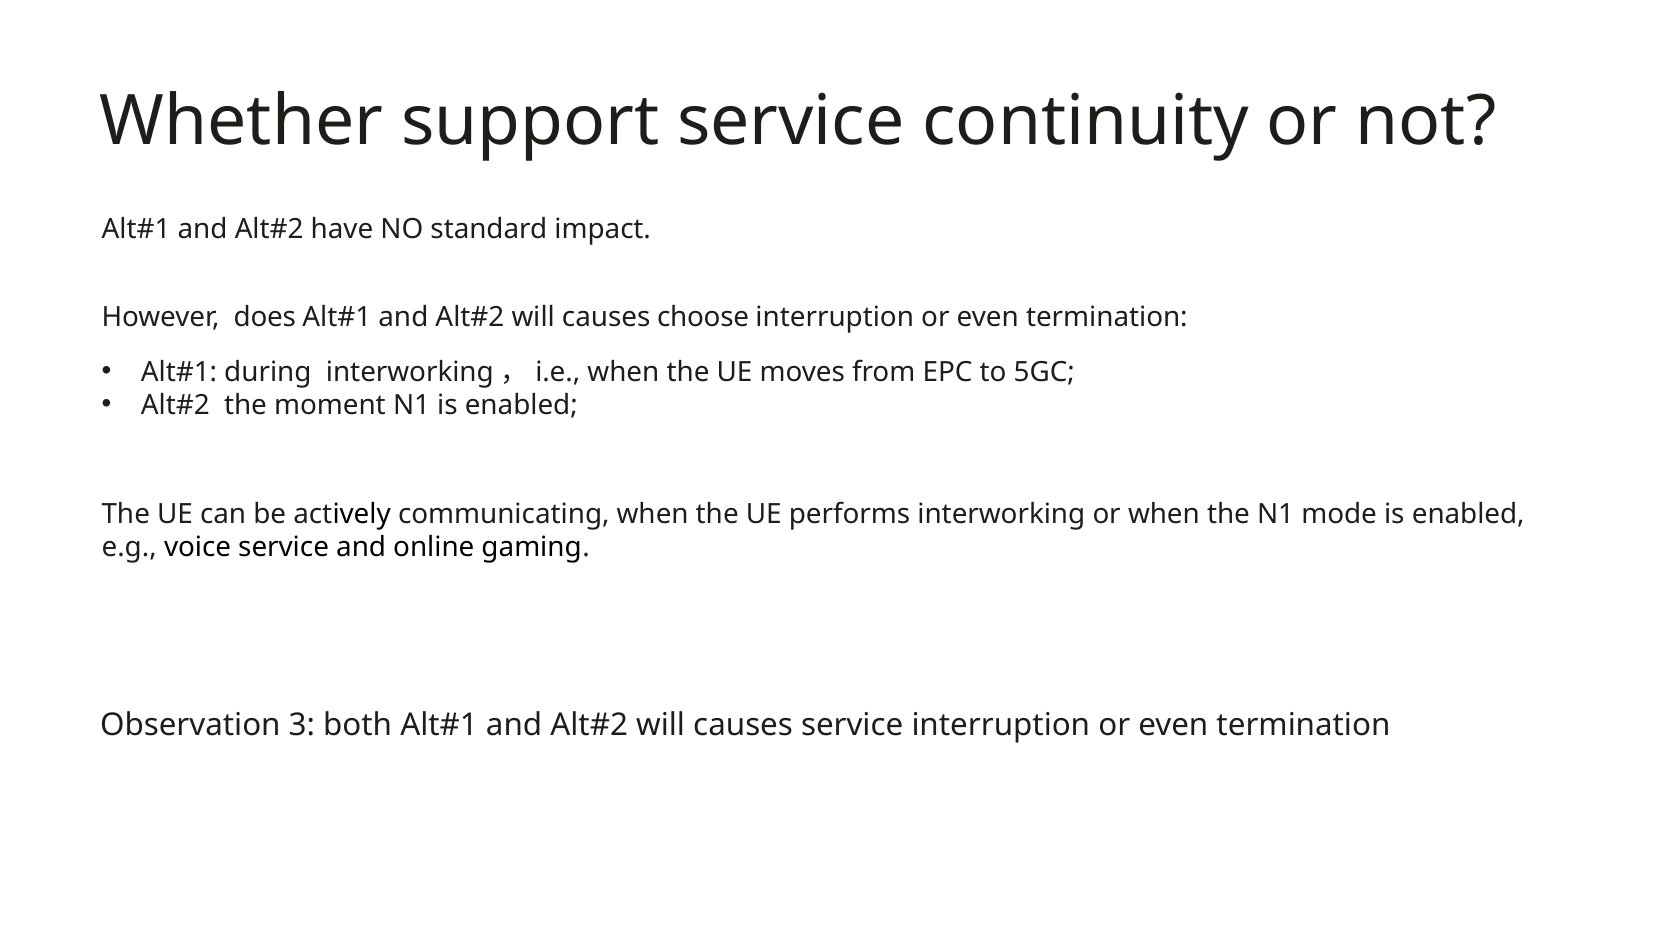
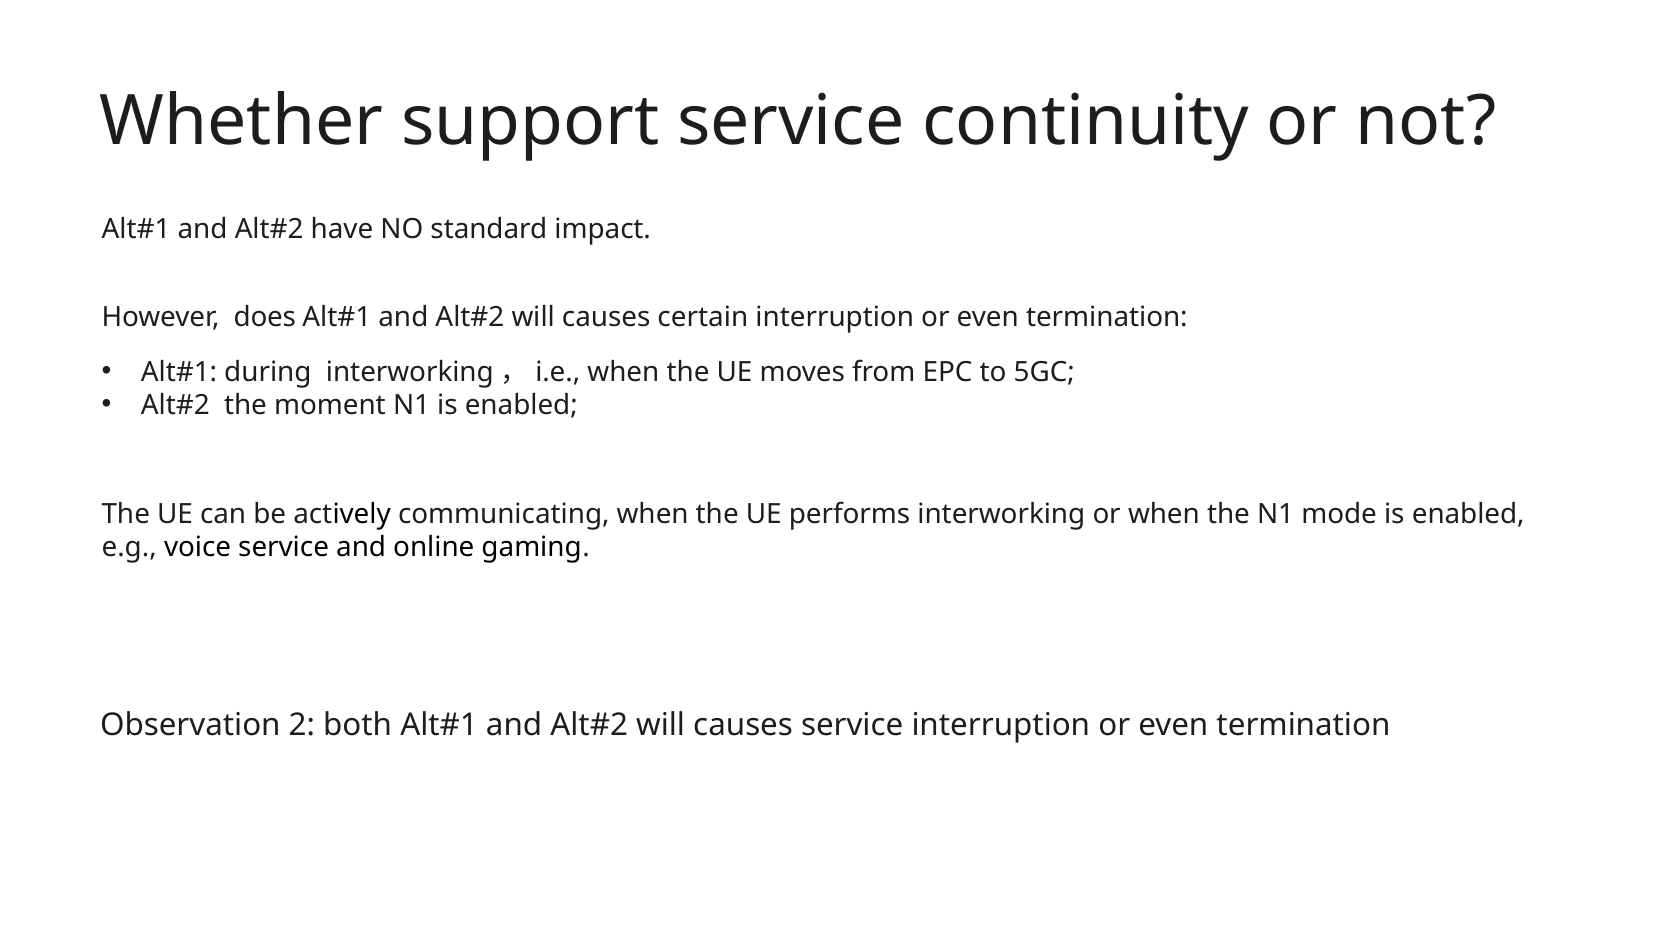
choose: choose -> certain
3: 3 -> 2
